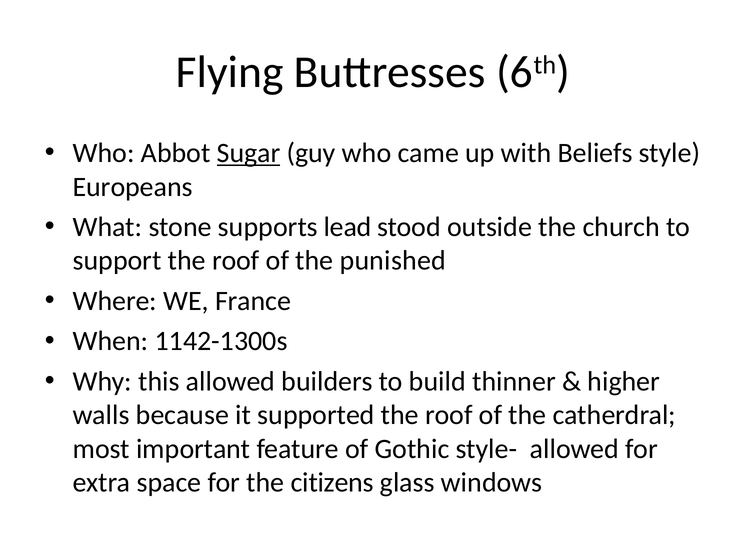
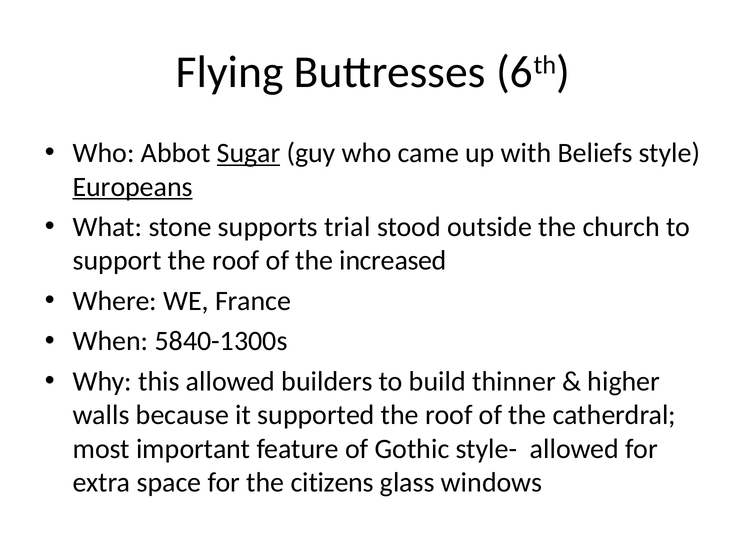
Europeans underline: none -> present
lead: lead -> trial
punished: punished -> increased
1142-1300s: 1142-1300s -> 5840-1300s
